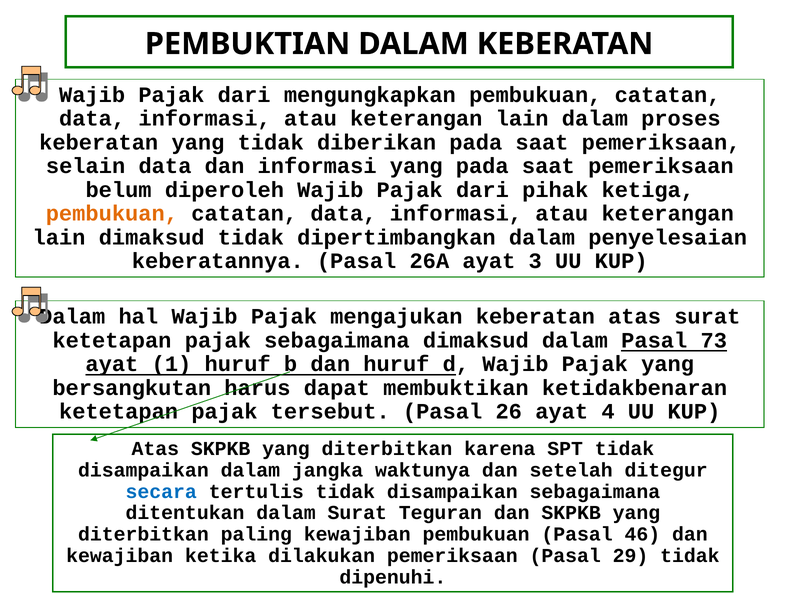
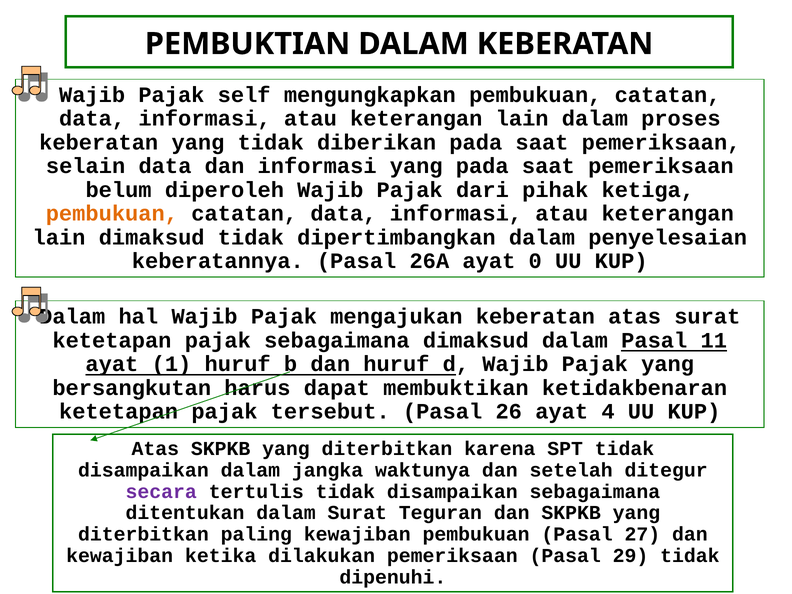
dari at (244, 95): dari -> self
3: 3 -> 0
73: 73 -> 11
secara colour: blue -> purple
46: 46 -> 27
